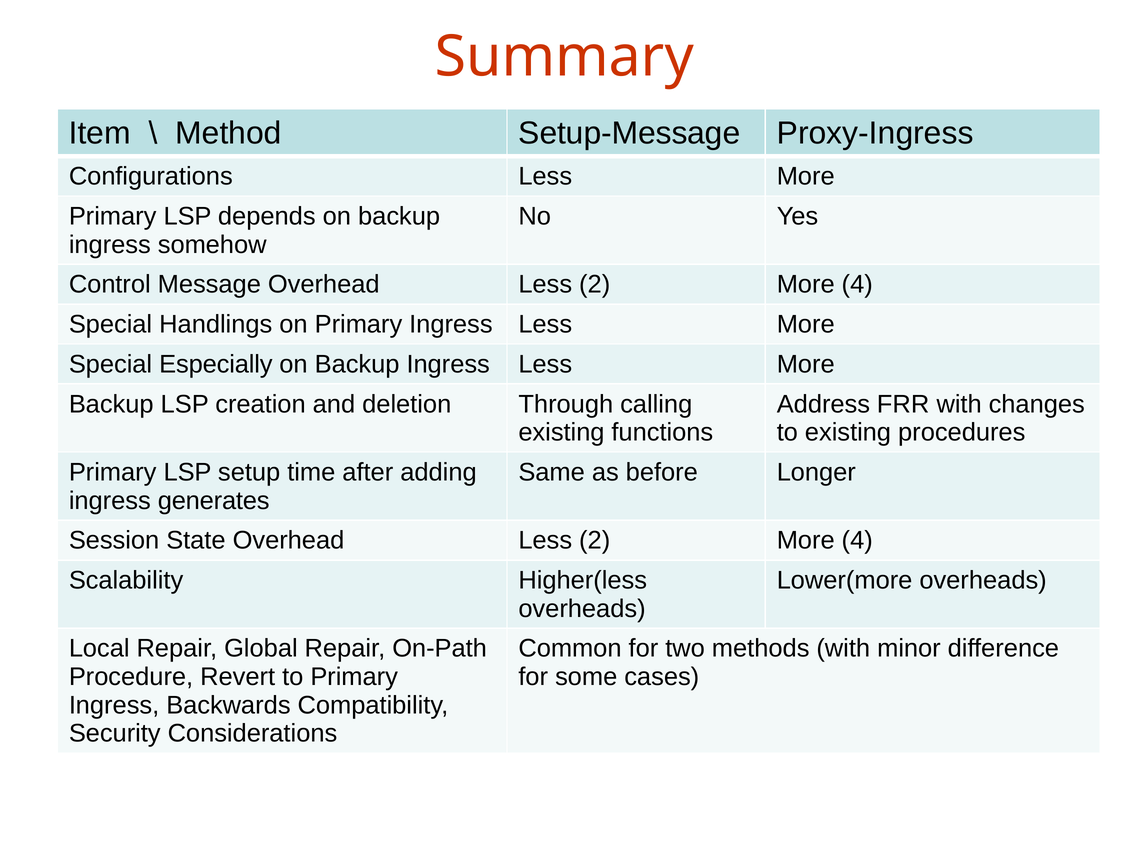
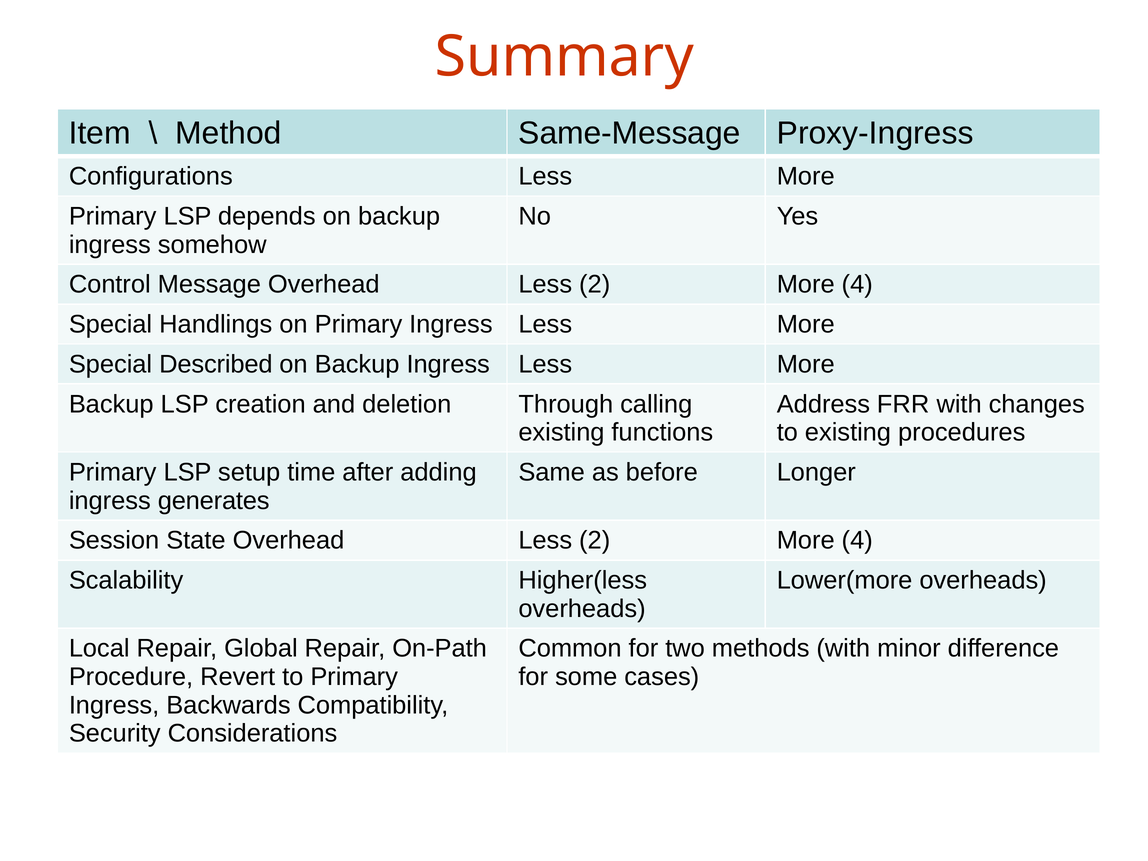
Setup-Message: Setup-Message -> Same-Message
Especially: Especially -> Described
